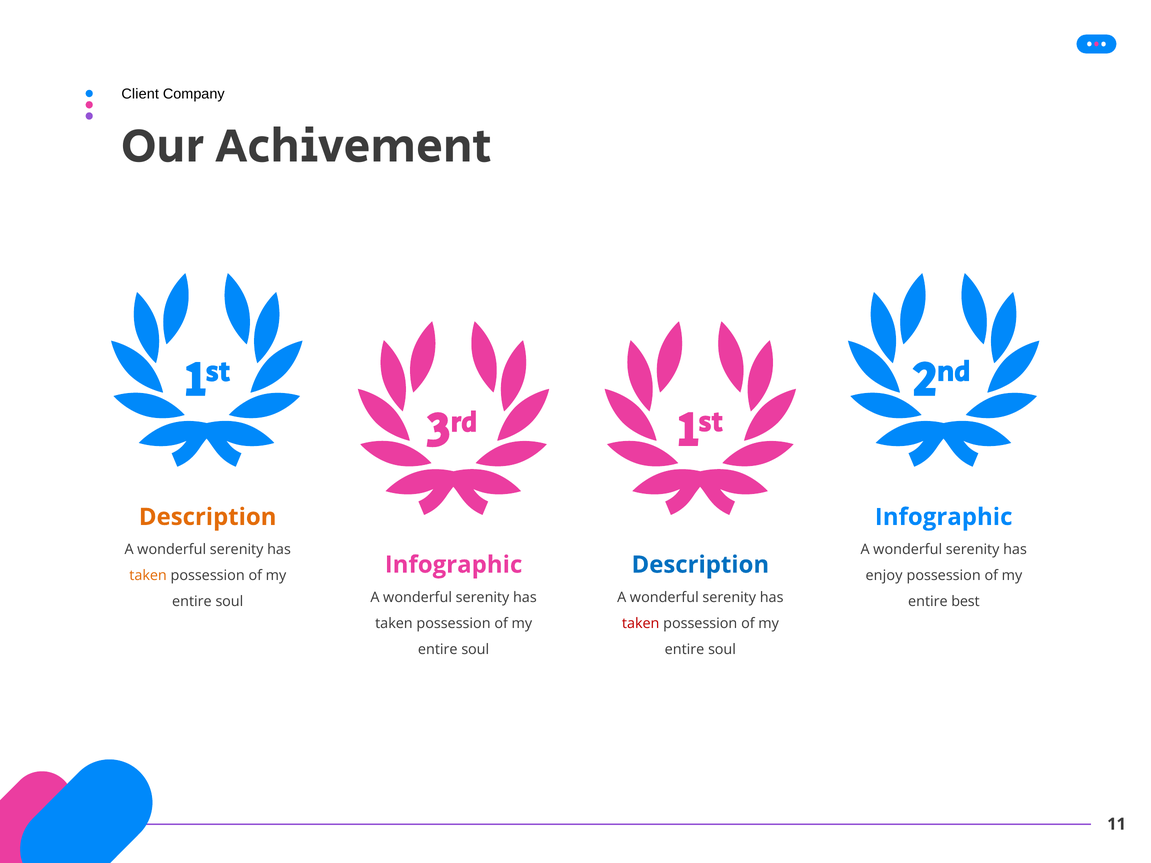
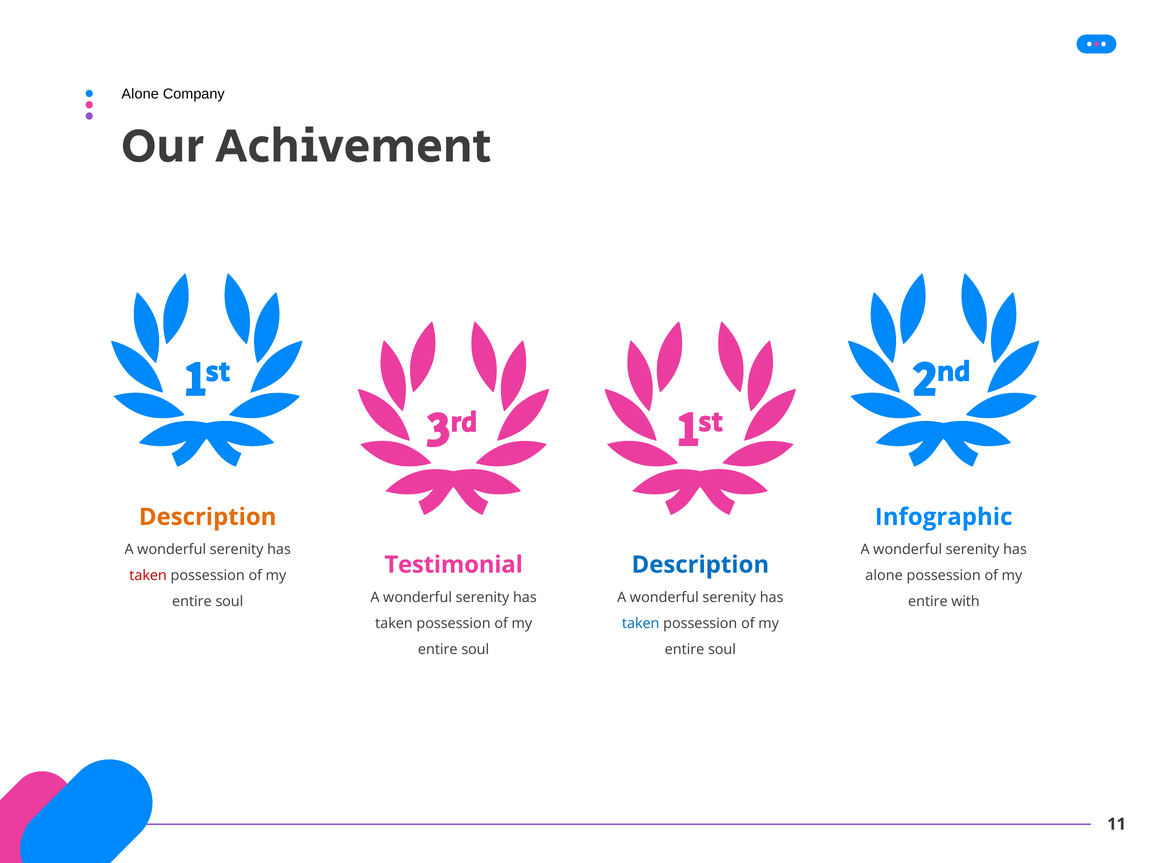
Client at (140, 94): Client -> Alone
Infographic at (454, 565): Infographic -> Testimonial
taken at (148, 576) colour: orange -> red
enjoy at (884, 576): enjoy -> alone
best: best -> with
taken at (641, 624) colour: red -> blue
